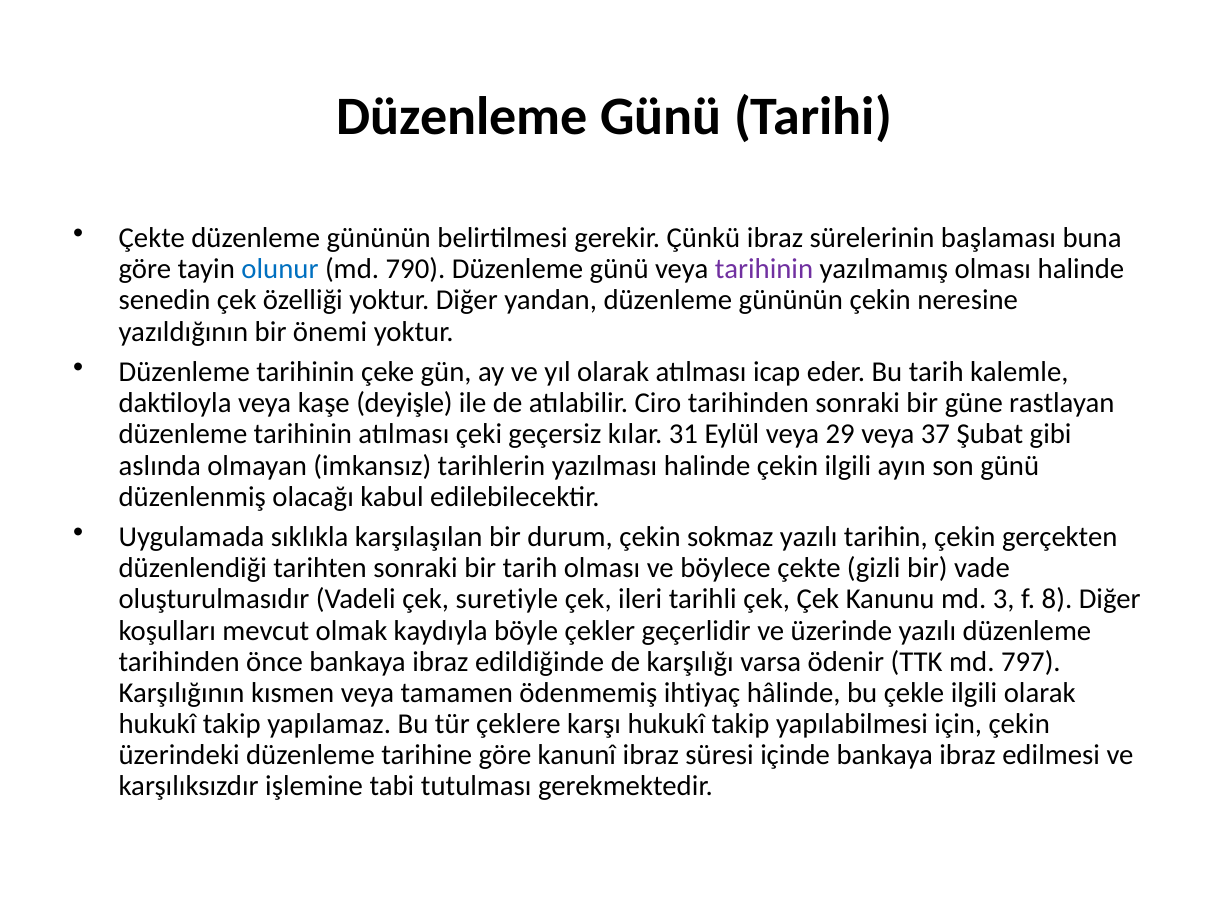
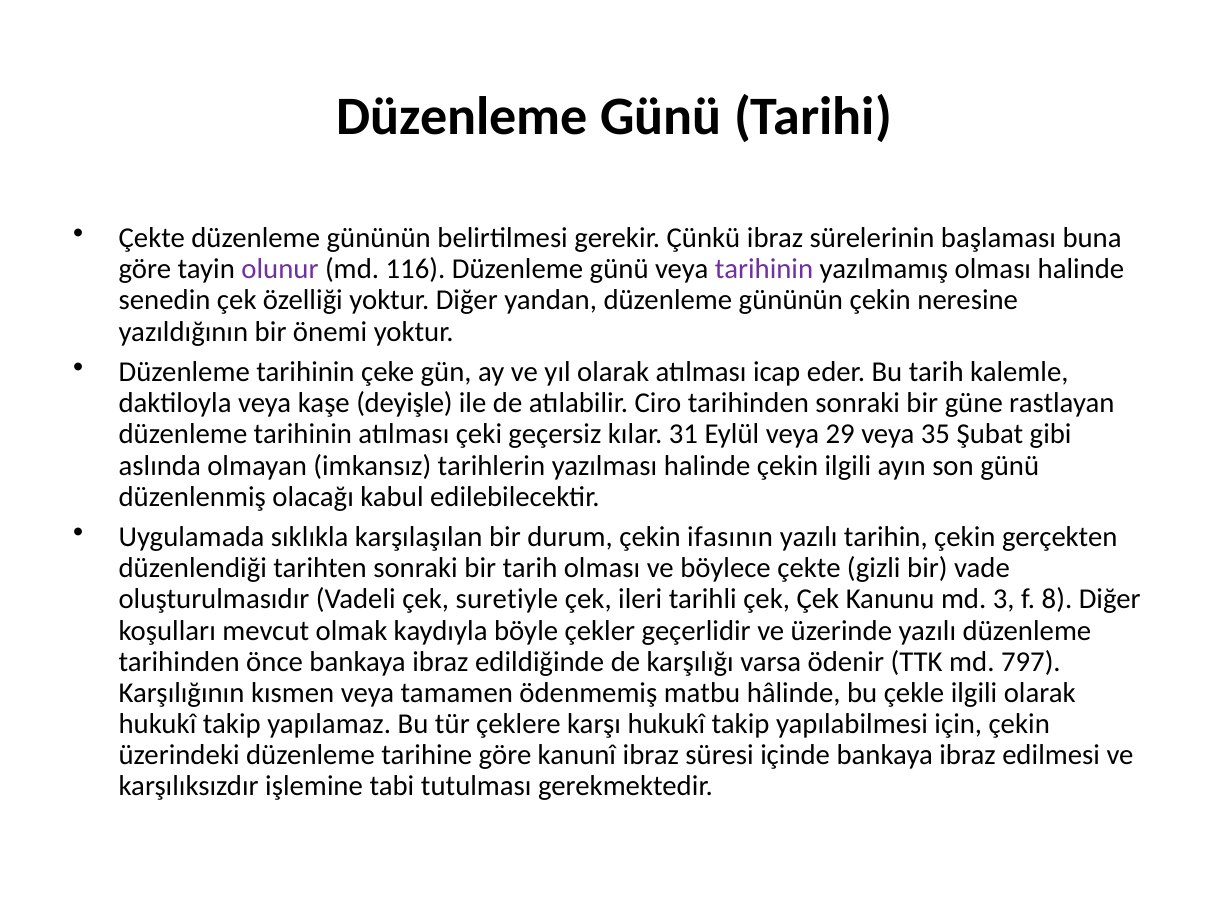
olunur colour: blue -> purple
790: 790 -> 116
37: 37 -> 35
sokmaz: sokmaz -> ifasının
ihtiyaç: ihtiyaç -> matbu
